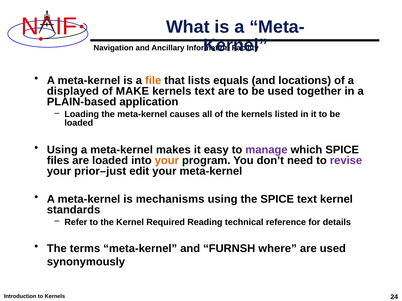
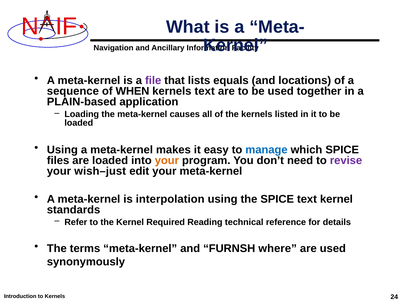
file colour: orange -> purple
displayed: displayed -> sequence
MAKE: MAKE -> WHEN
manage colour: purple -> blue
prior–just: prior–just -> wish–just
mechanisms: mechanisms -> interpolation
